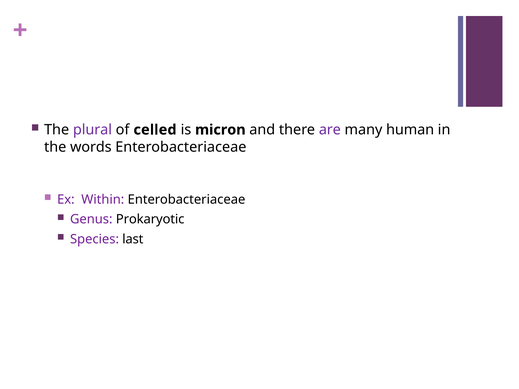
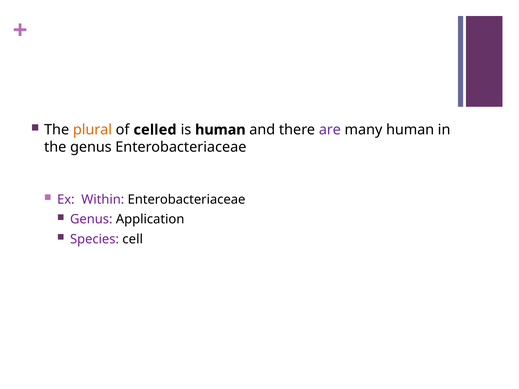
plural colour: purple -> orange
is micron: micron -> human
the words: words -> genus
Prokaryotic: Prokaryotic -> Application
last: last -> cell
